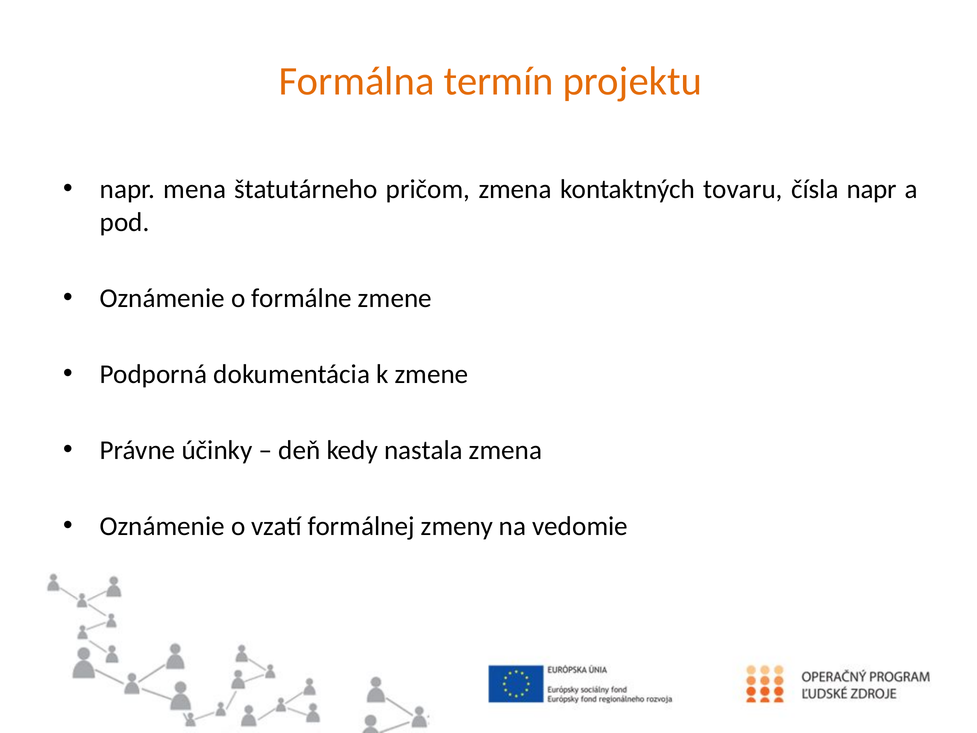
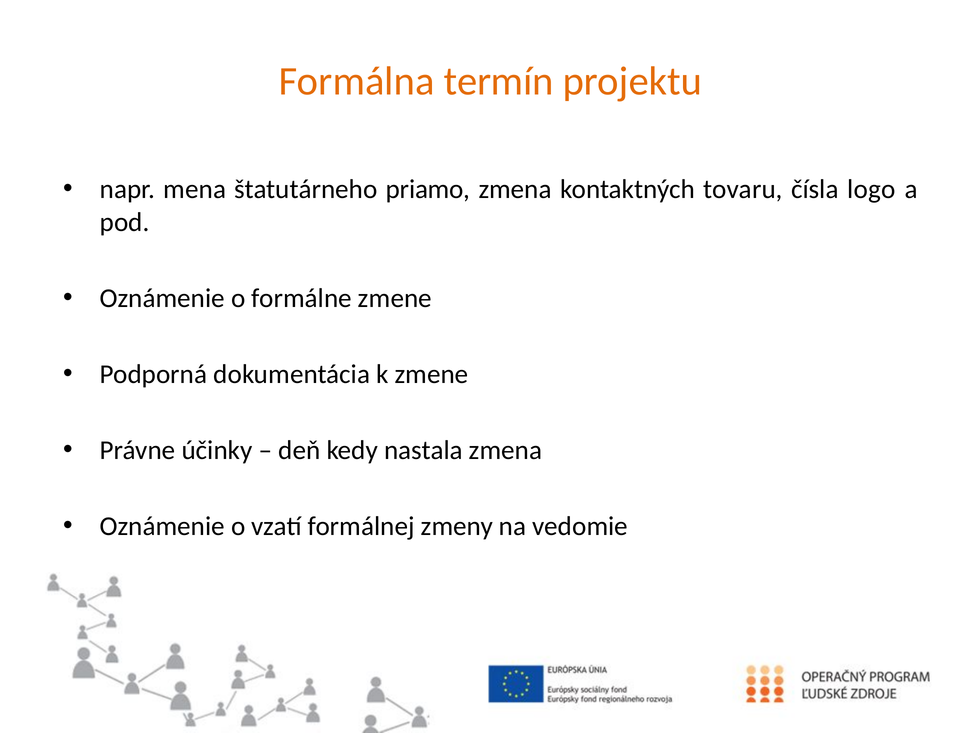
pričom: pričom -> priamo
čísla napr: napr -> logo
